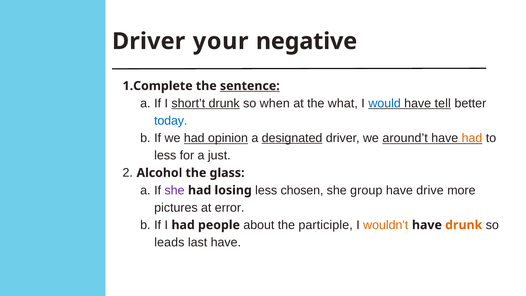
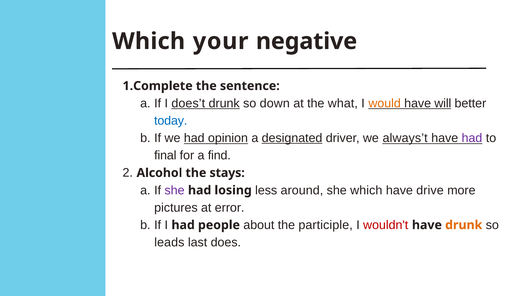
Driver at (149, 41): Driver -> Which
sentence underline: present -> none
short’t: short’t -> does’t
when: when -> down
would colour: blue -> orange
tell: tell -> will
around’t: around’t -> always’t
had at (472, 138) colour: orange -> purple
less at (165, 155): less -> final
just: just -> find
glass: glass -> stays
chosen: chosen -> around
she group: group -> which
wouldn't colour: orange -> red
last have: have -> does
